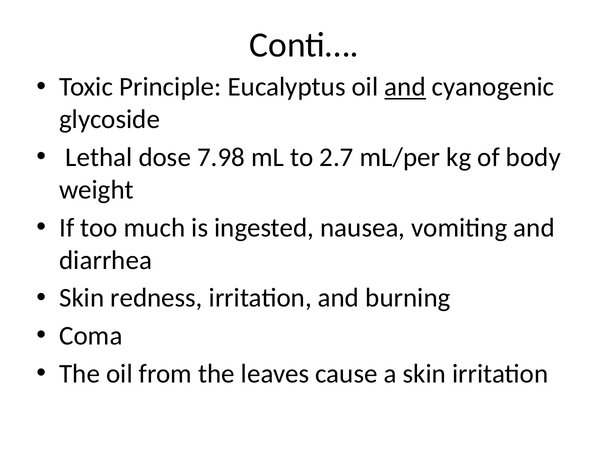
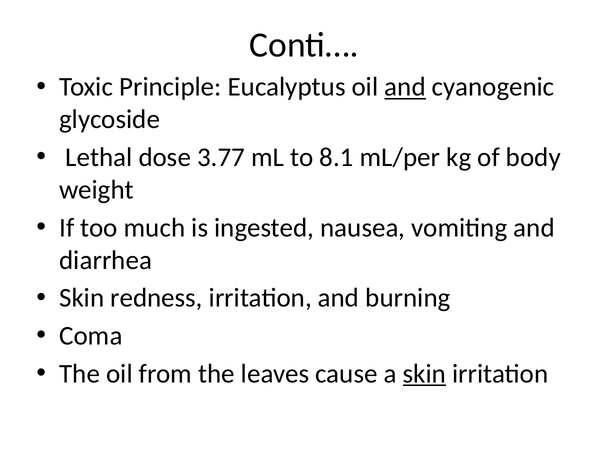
7.98: 7.98 -> 3.77
2.7: 2.7 -> 8.1
skin at (424, 374) underline: none -> present
